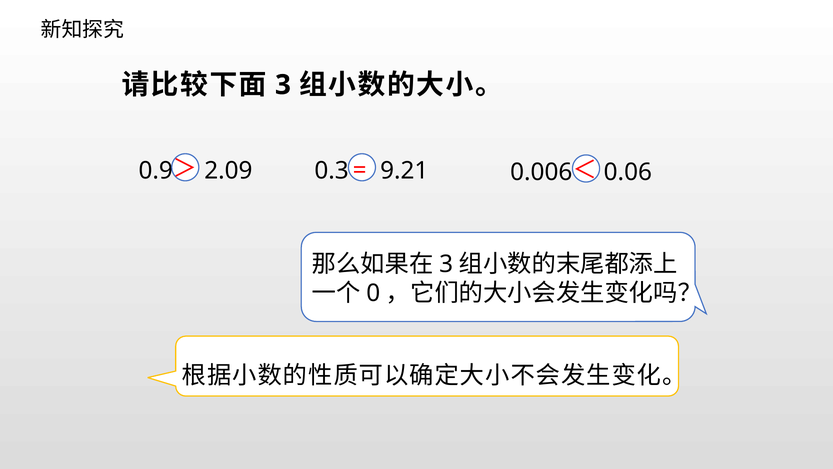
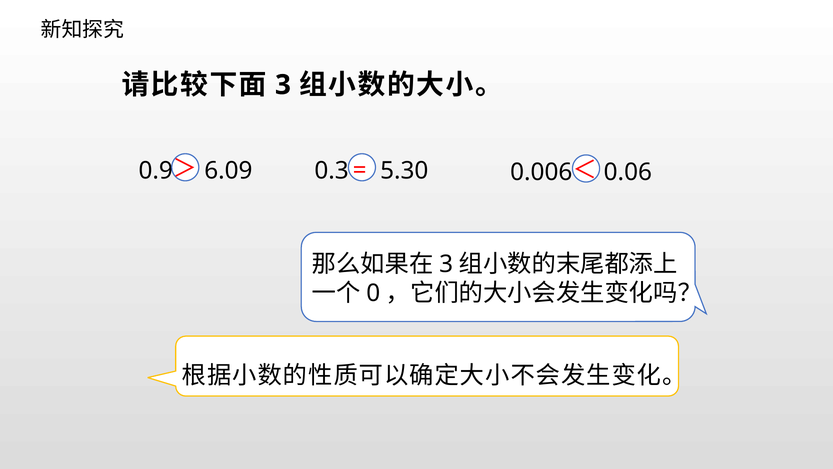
2.09: 2.09 -> 6.09
9.21: 9.21 -> 5.30
